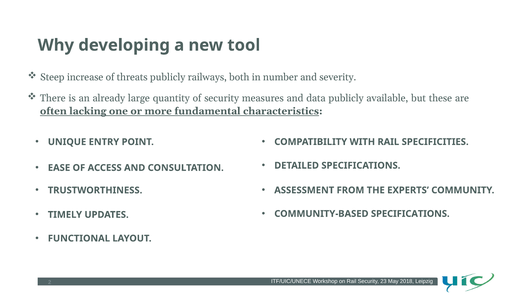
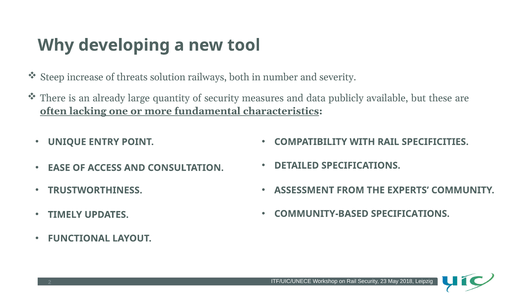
threats publicly: publicly -> solution
